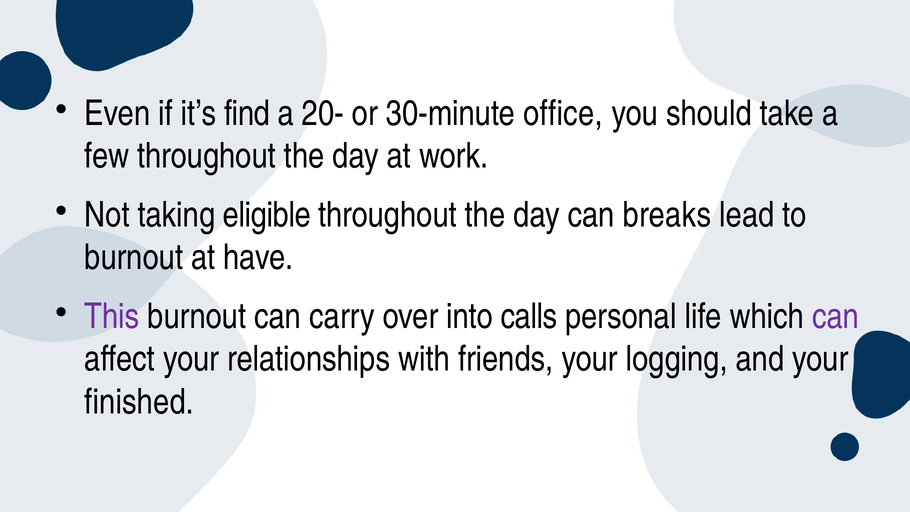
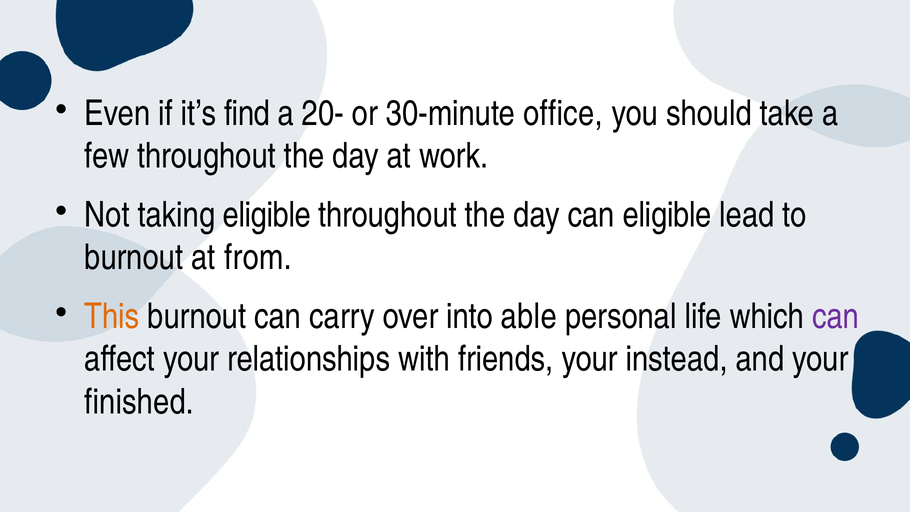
can breaks: breaks -> eligible
have: have -> from
This colour: purple -> orange
calls: calls -> able
logging: logging -> instead
